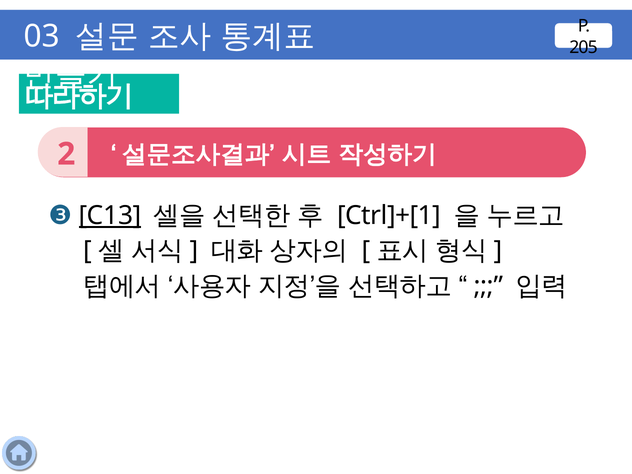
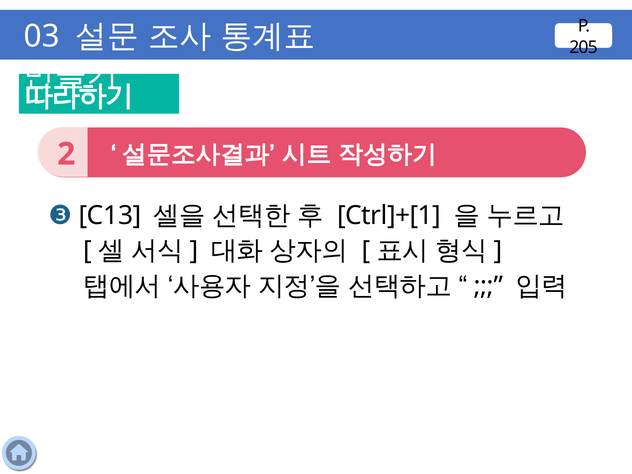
C13 underline: present -> none
